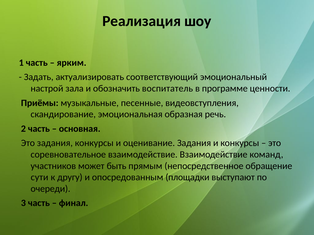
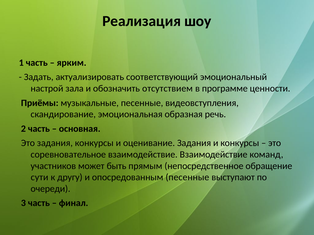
воспитатель: воспитатель -> отсутствием
опосредованным площадки: площадки -> песенные
